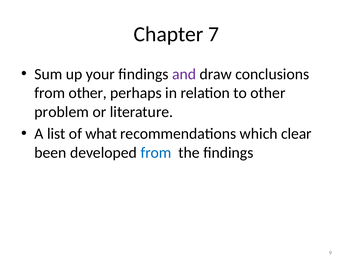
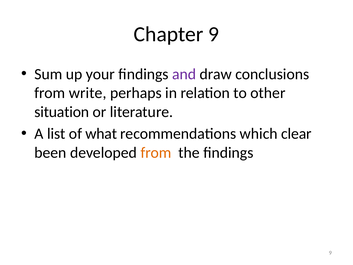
Chapter 7: 7 -> 9
from other: other -> write
problem: problem -> situation
from at (156, 153) colour: blue -> orange
